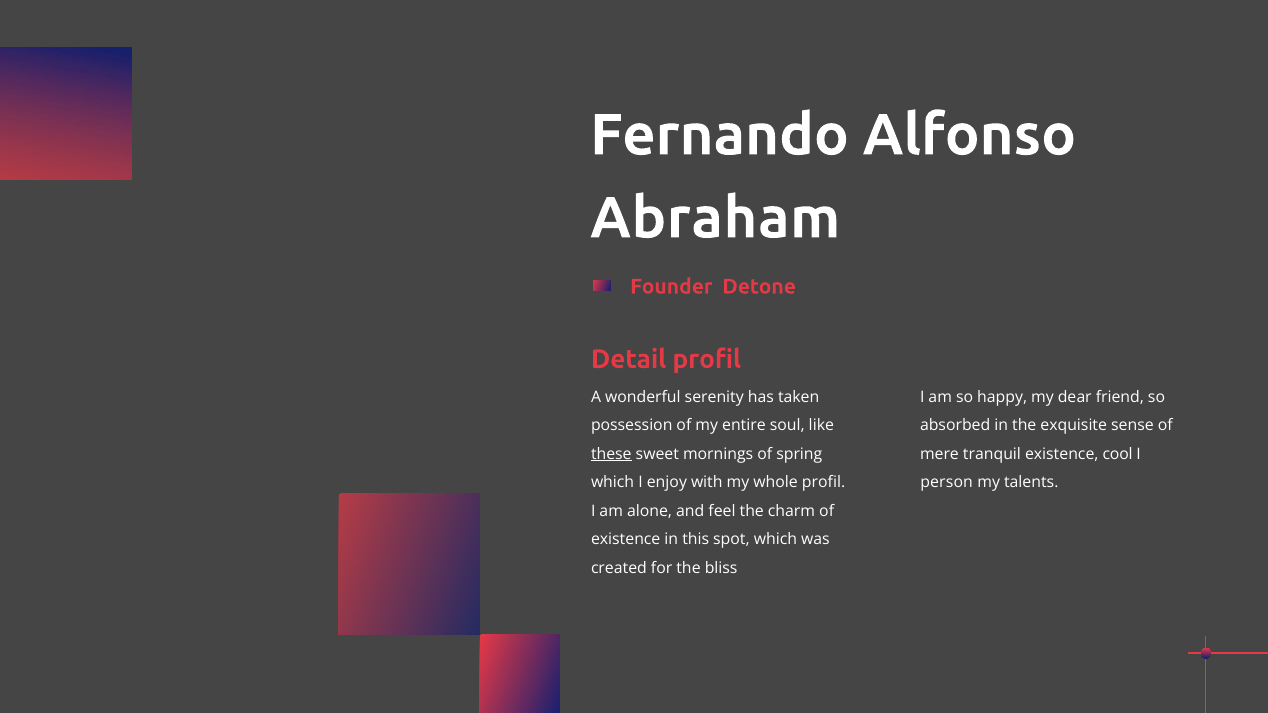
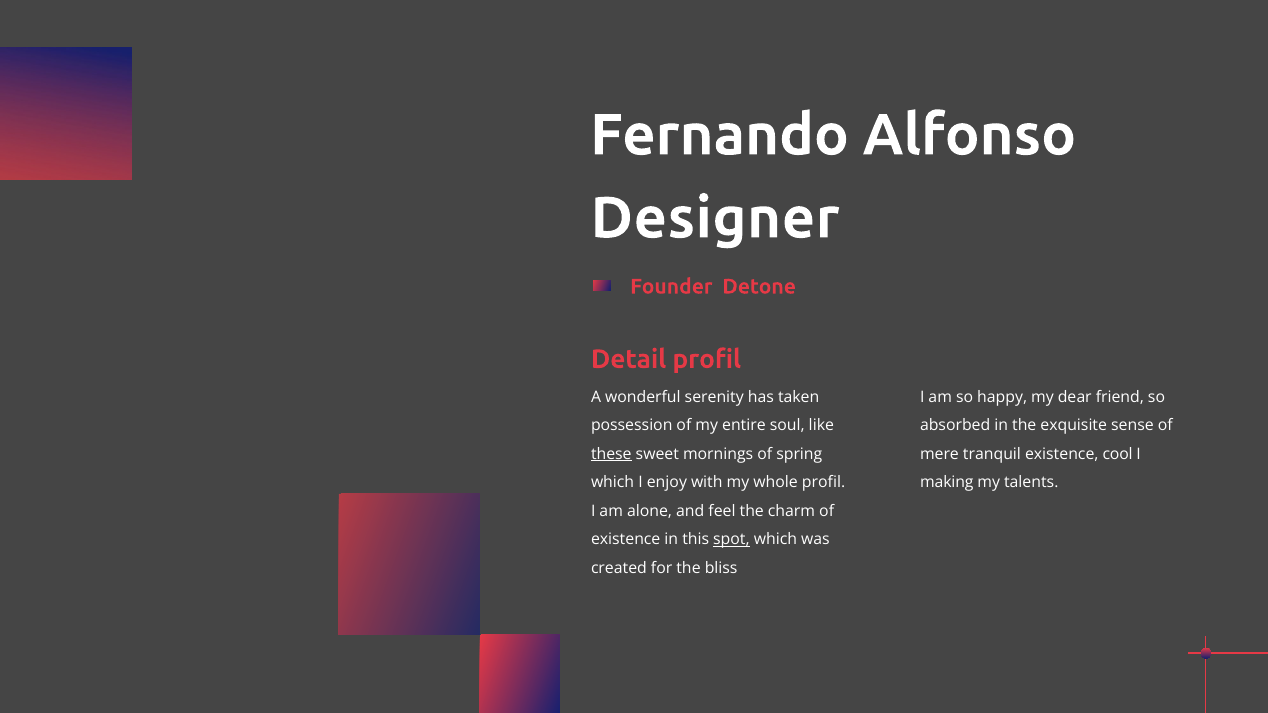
Abraham: Abraham -> Designer
person: person -> making
spot underline: none -> present
